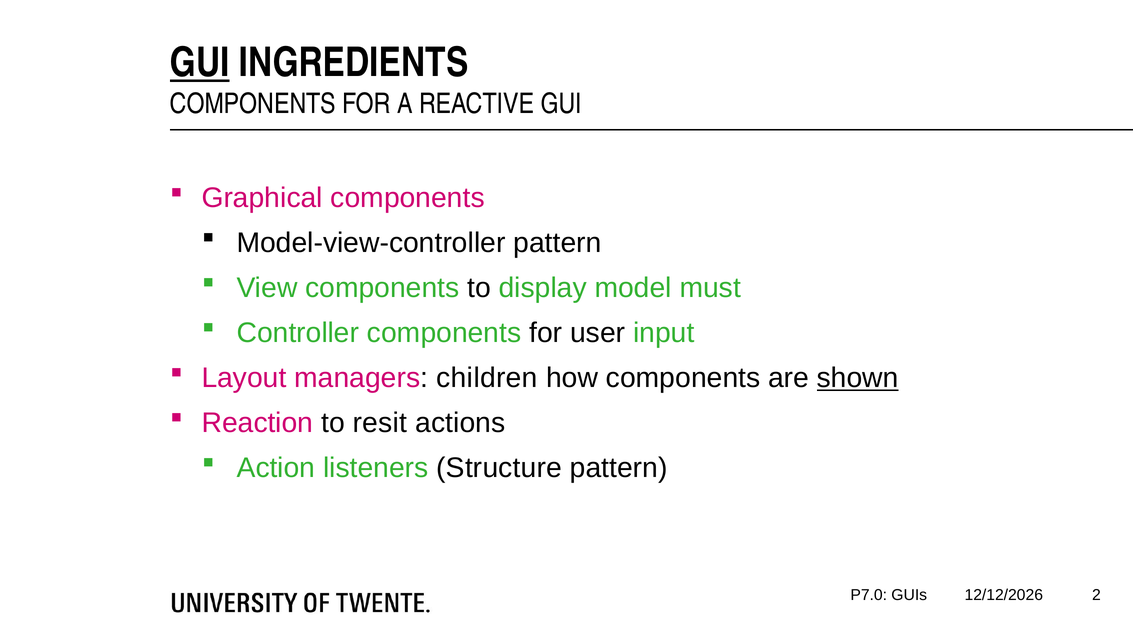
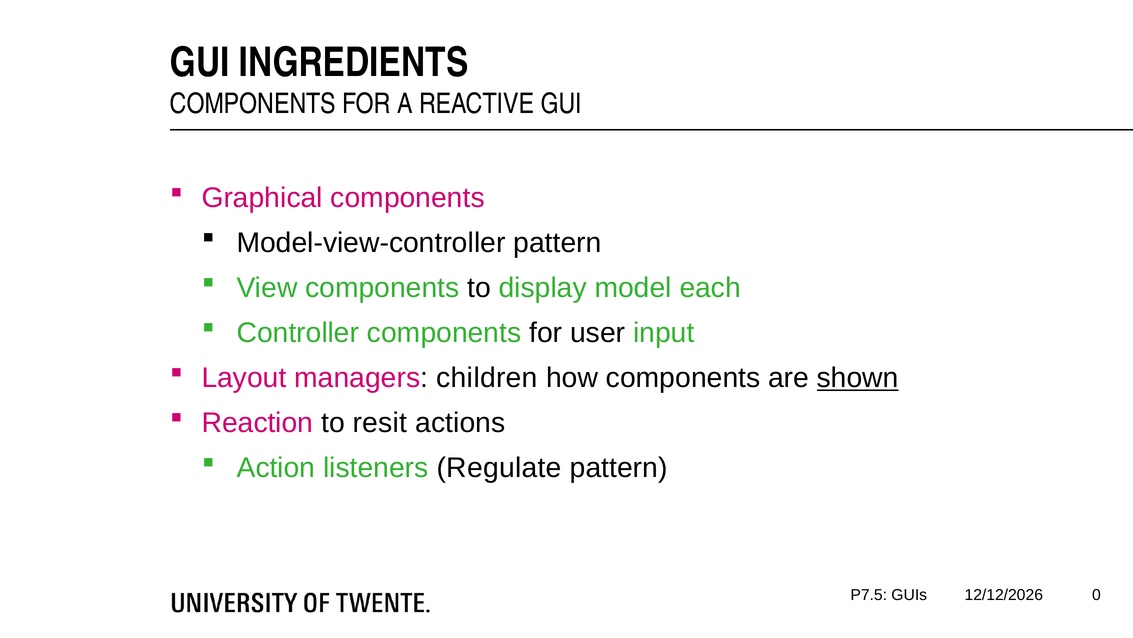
GUI at (200, 63) underline: present -> none
must: must -> each
Structure: Structure -> Regulate
P7.0: P7.0 -> P7.5
2: 2 -> 0
